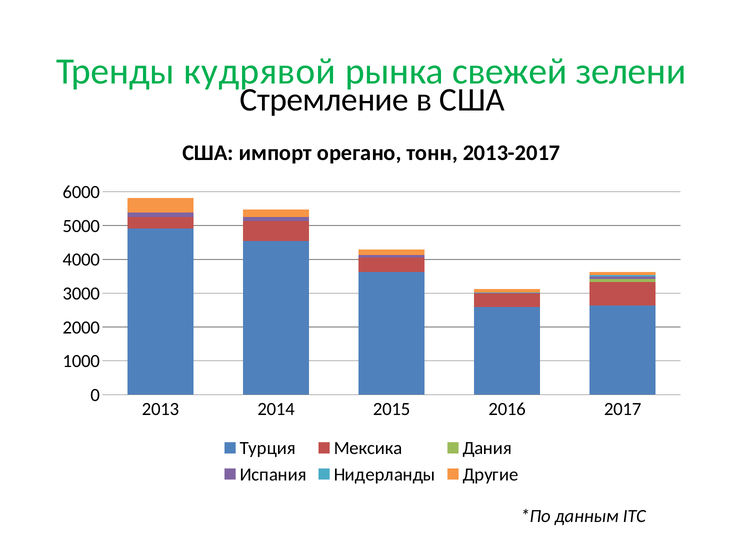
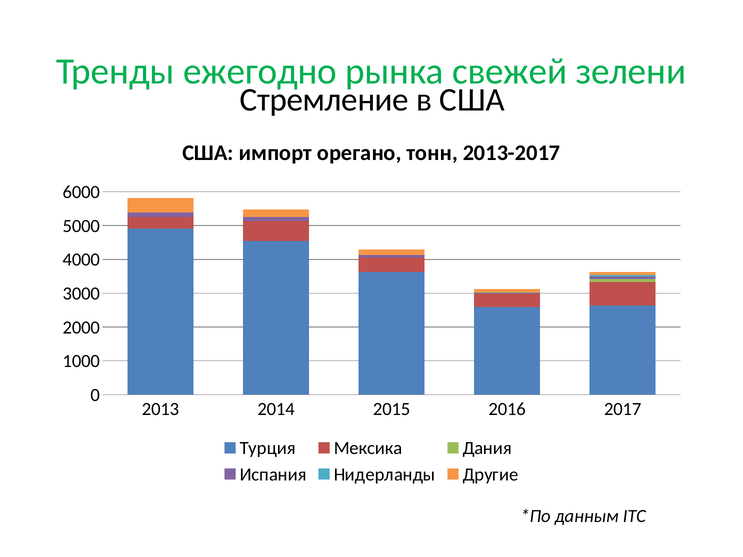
кудрявой: кудрявой -> ежегодно
